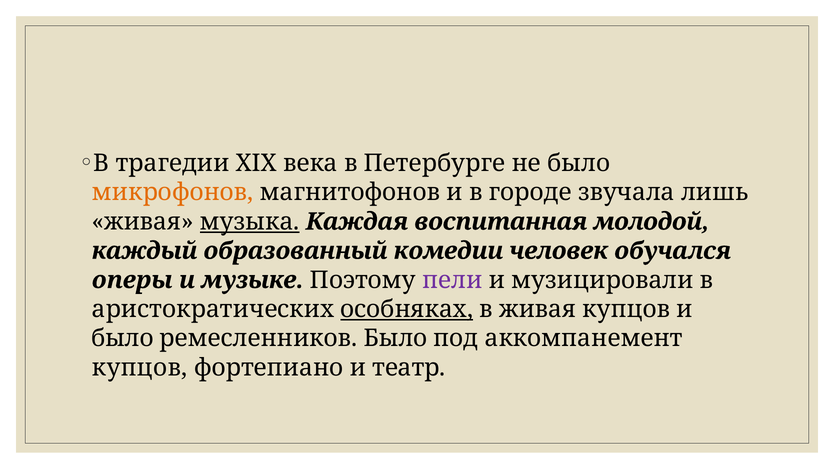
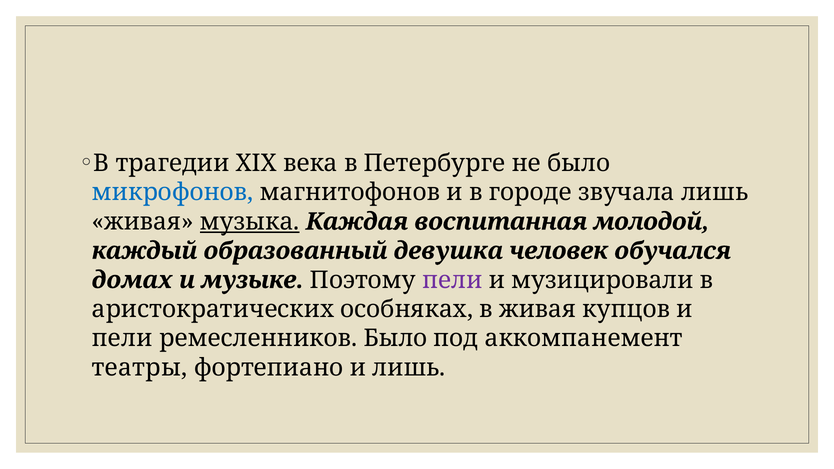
микрофонов colour: orange -> blue
комедии: комедии -> девушка
оперы: оперы -> домах
особняках underline: present -> none
было at (122, 339): было -> пели
купцов at (140, 368): купцов -> театры
и театр: театр -> лишь
